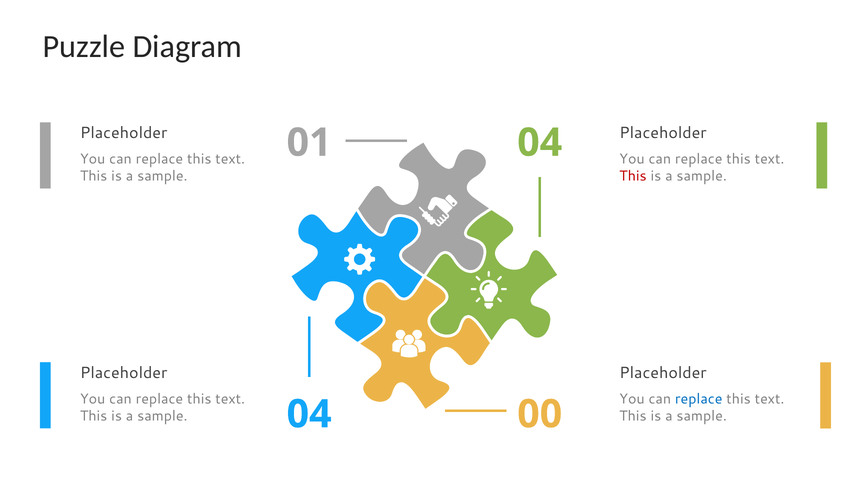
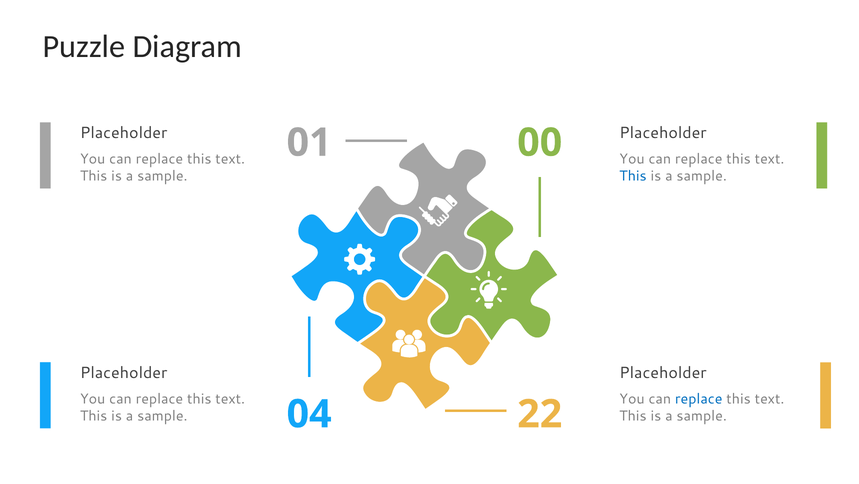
01 04: 04 -> 00
This at (633, 176) colour: red -> blue
00: 00 -> 22
